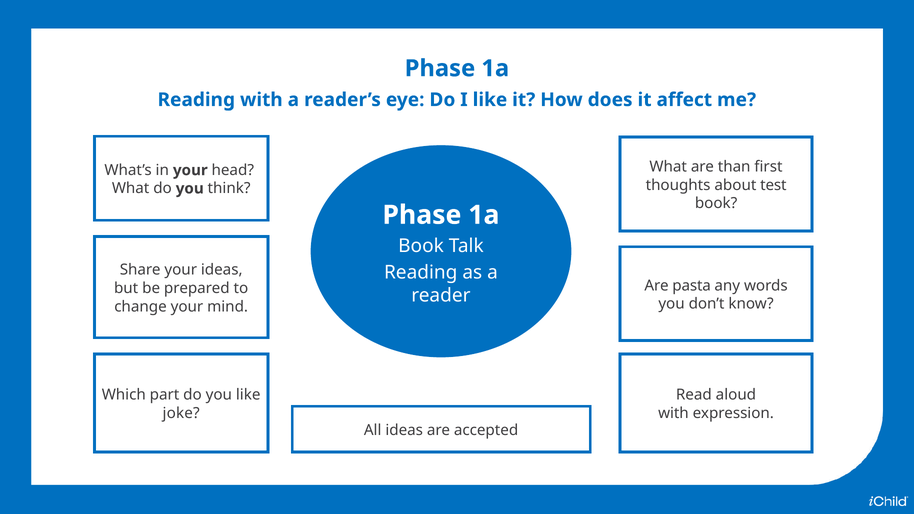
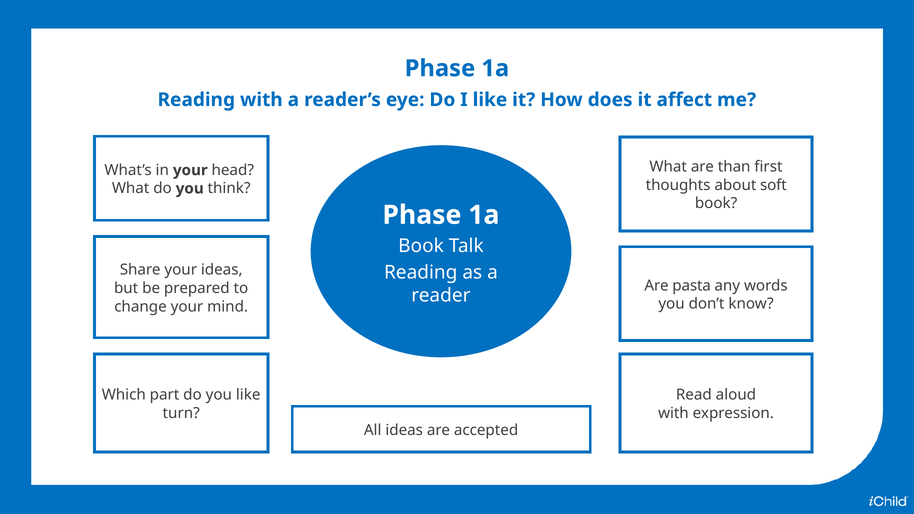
test: test -> soft
joke: joke -> turn
